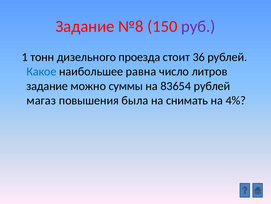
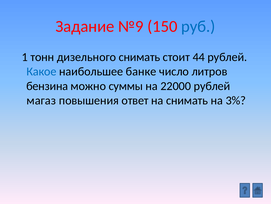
№8: №8 -> №9
руб colour: purple -> blue
дизельного проезда: проезда -> снимать
36: 36 -> 44
равна: равна -> банке
задание at (47, 86): задание -> бензина
83654: 83654 -> 22000
была: была -> ответ
4%: 4% -> 3%
